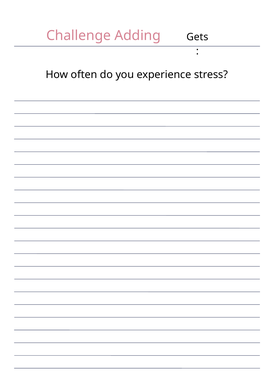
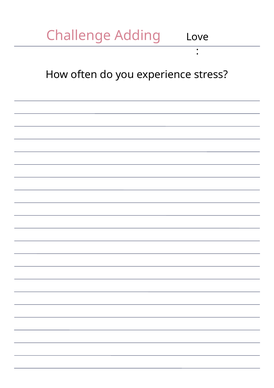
Gets: Gets -> Love
